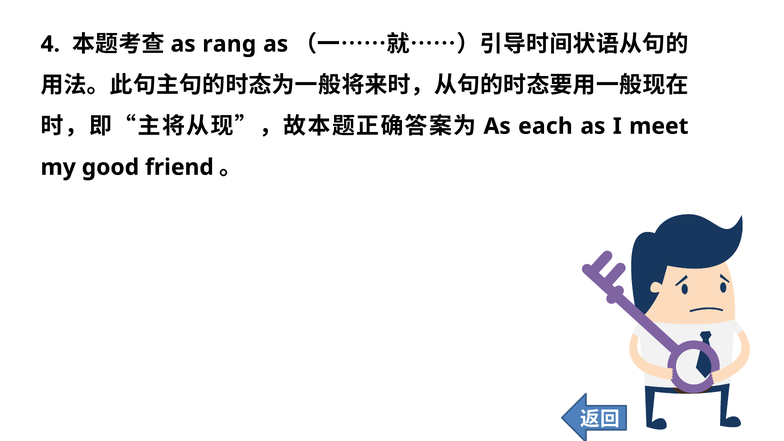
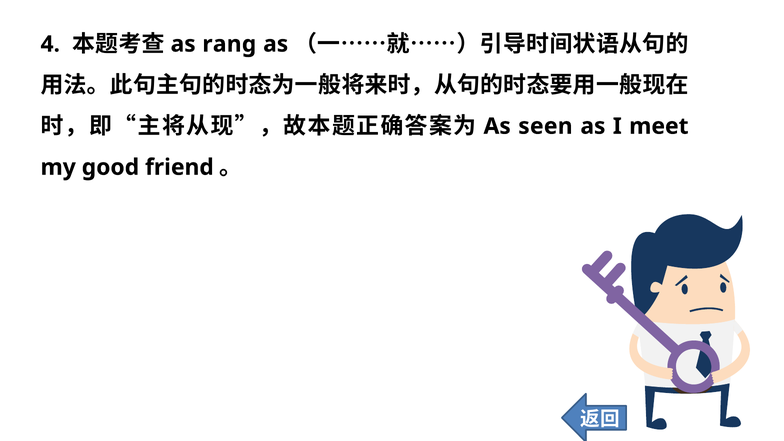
each: each -> seen
